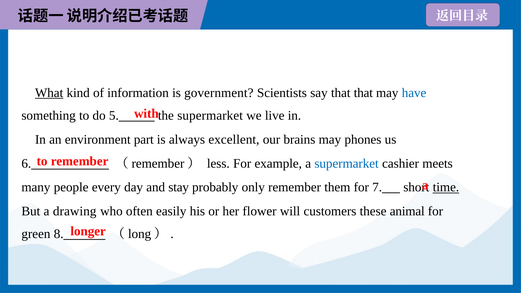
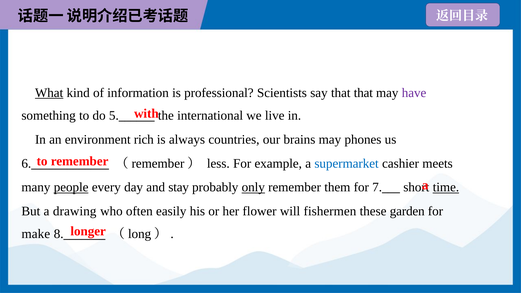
government: government -> professional
have colour: blue -> purple
the supermarket: supermarket -> international
part: part -> rich
excellent: excellent -> countries
people underline: none -> present
only underline: none -> present
customers: customers -> fishermen
animal: animal -> garden
green: green -> make
